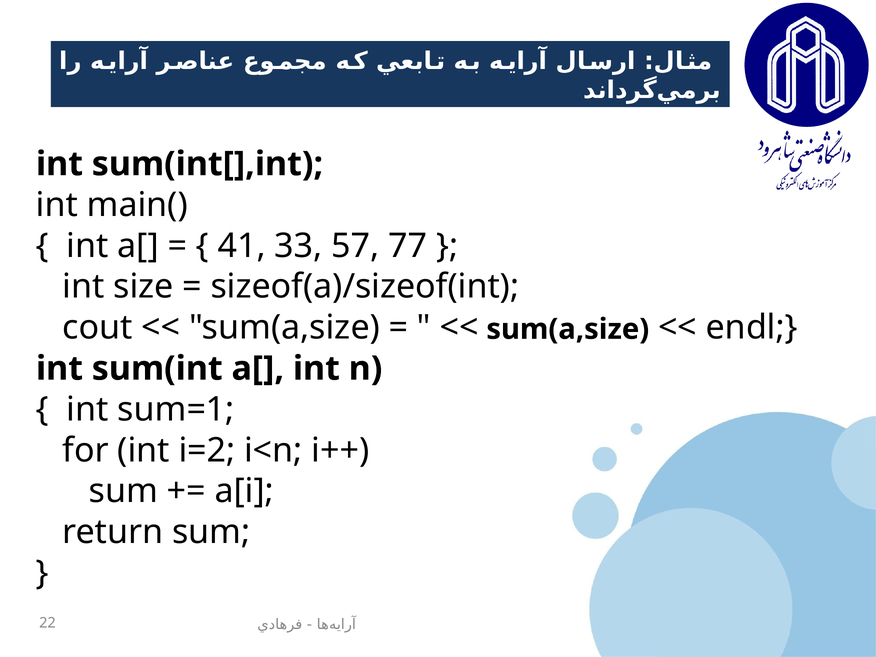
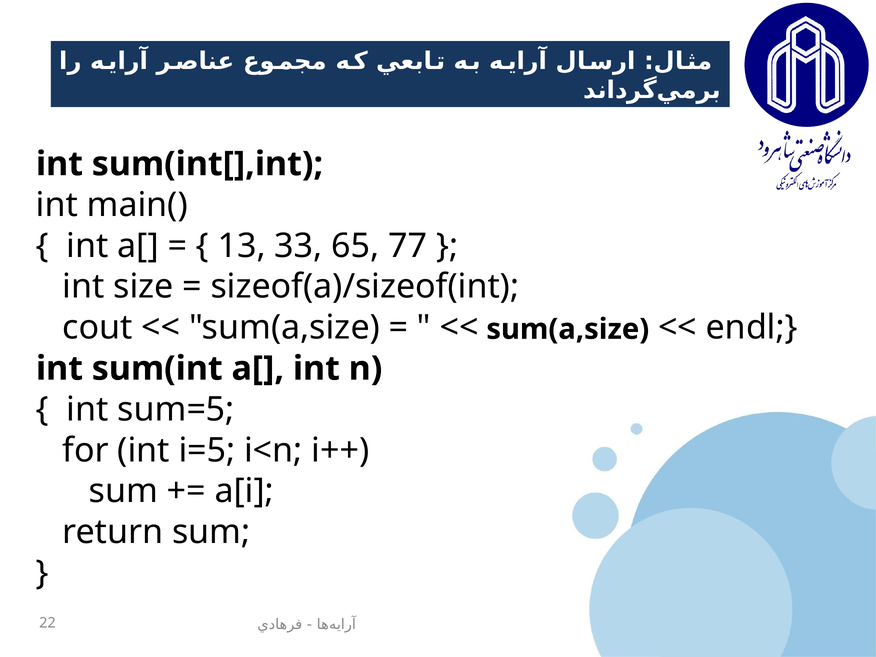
41: 41 -> 13
57: 57 -> 65
sum=1: sum=1 -> sum=5
i=2: i=2 -> i=5
